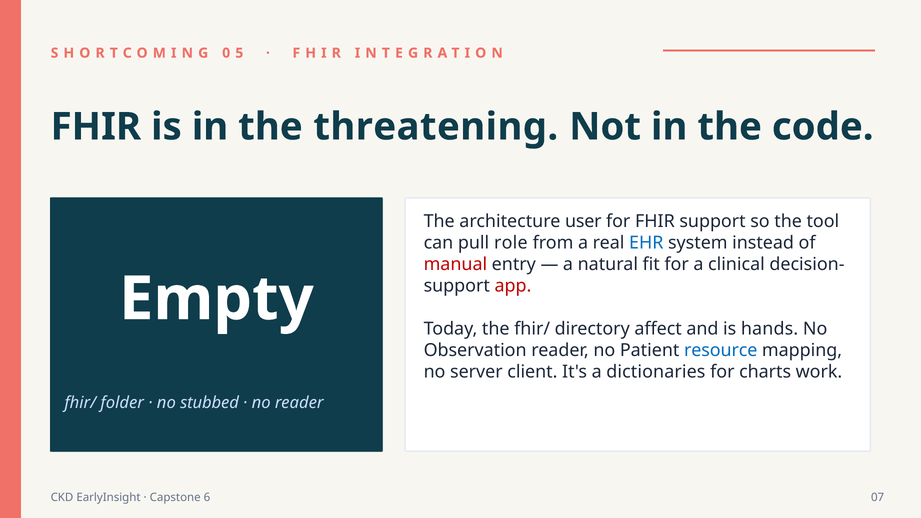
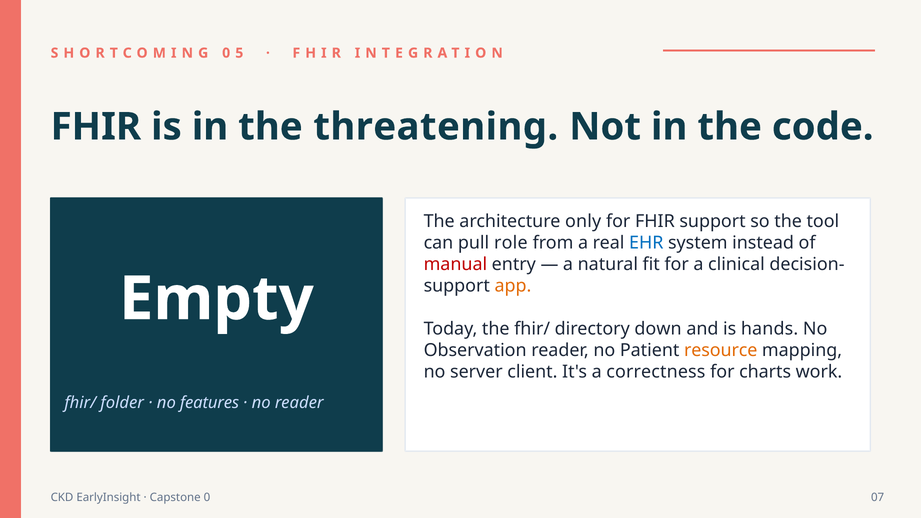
user: user -> only
app colour: red -> orange
affect: affect -> down
resource colour: blue -> orange
dictionaries: dictionaries -> correctness
stubbed: stubbed -> features
Capstone 6: 6 -> 0
